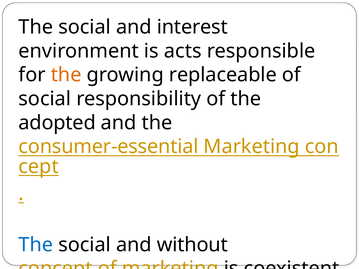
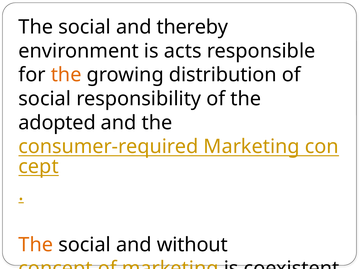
interest: interest -> thereby
replaceable: replaceable -> distribution
consumer-essential: consumer-essential -> consumer-required
The at (36, 245) colour: blue -> orange
